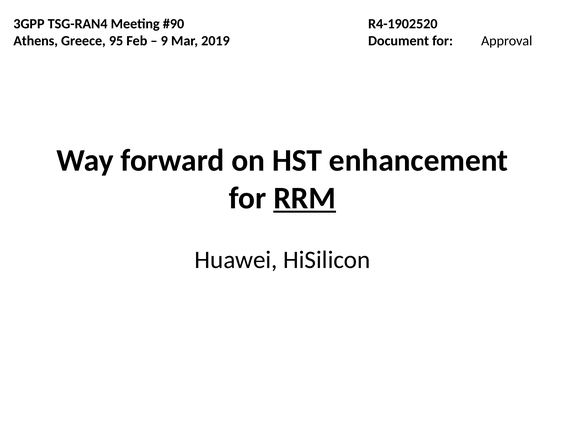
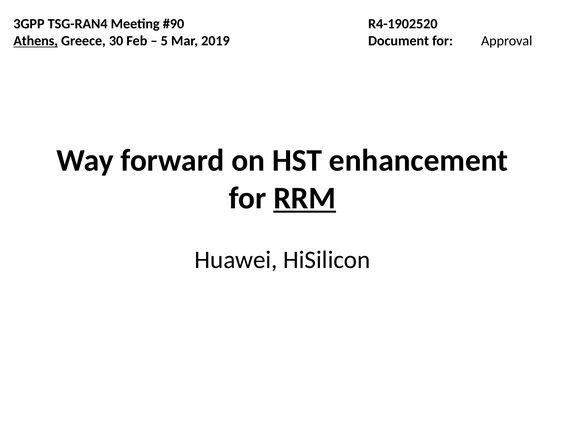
Athens underline: none -> present
95: 95 -> 30
9: 9 -> 5
